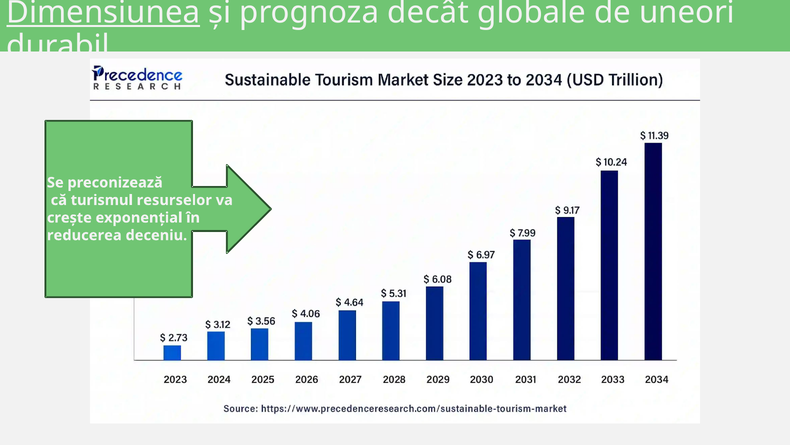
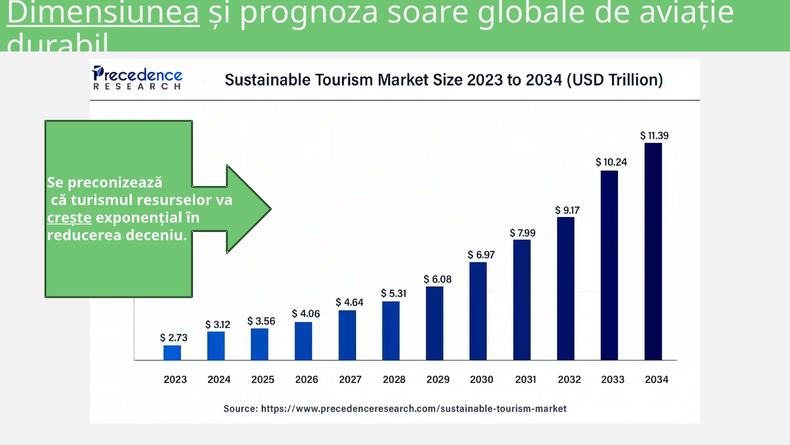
decât: decât -> soare
uneori: uneori -> aviație
crește underline: none -> present
